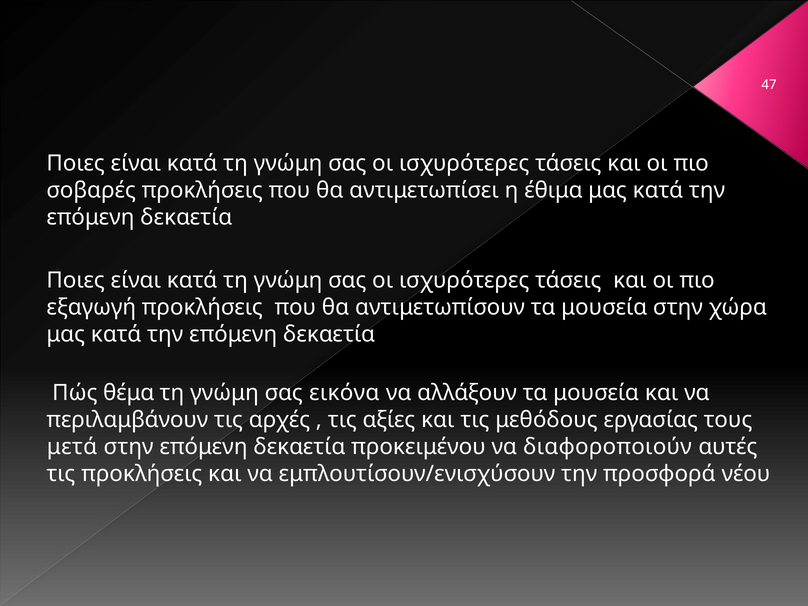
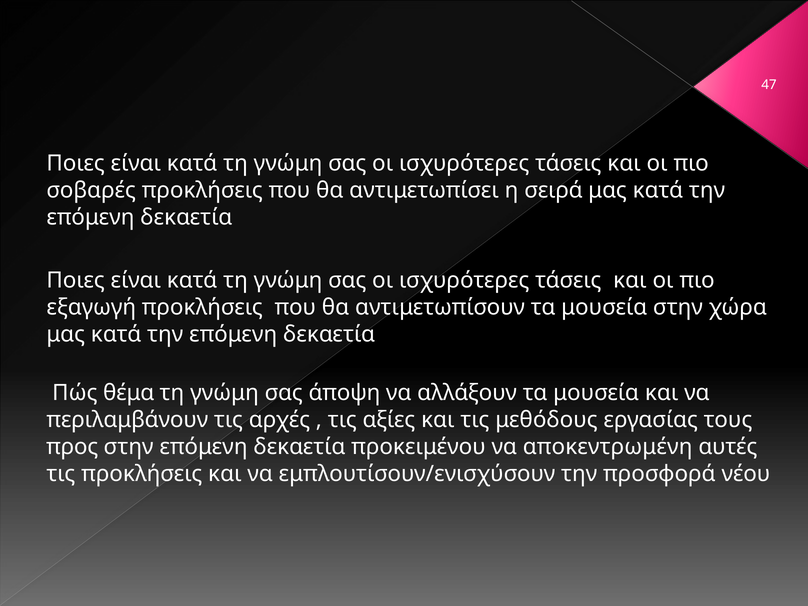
έθιμα: έθιμα -> σειρά
εικόνα: εικόνα -> άποψη
μετά: μετά -> προς
διαφοροποιούν: διαφοροποιούν -> αποκεντρωμένη
